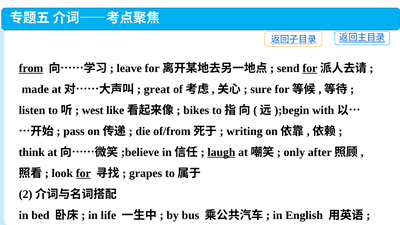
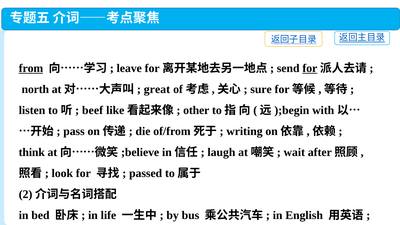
made: made -> north
west: west -> beef
bikes: bikes -> other
laugh underline: present -> none
only: only -> wait
for at (83, 173) underline: present -> none
grapes: grapes -> passed
